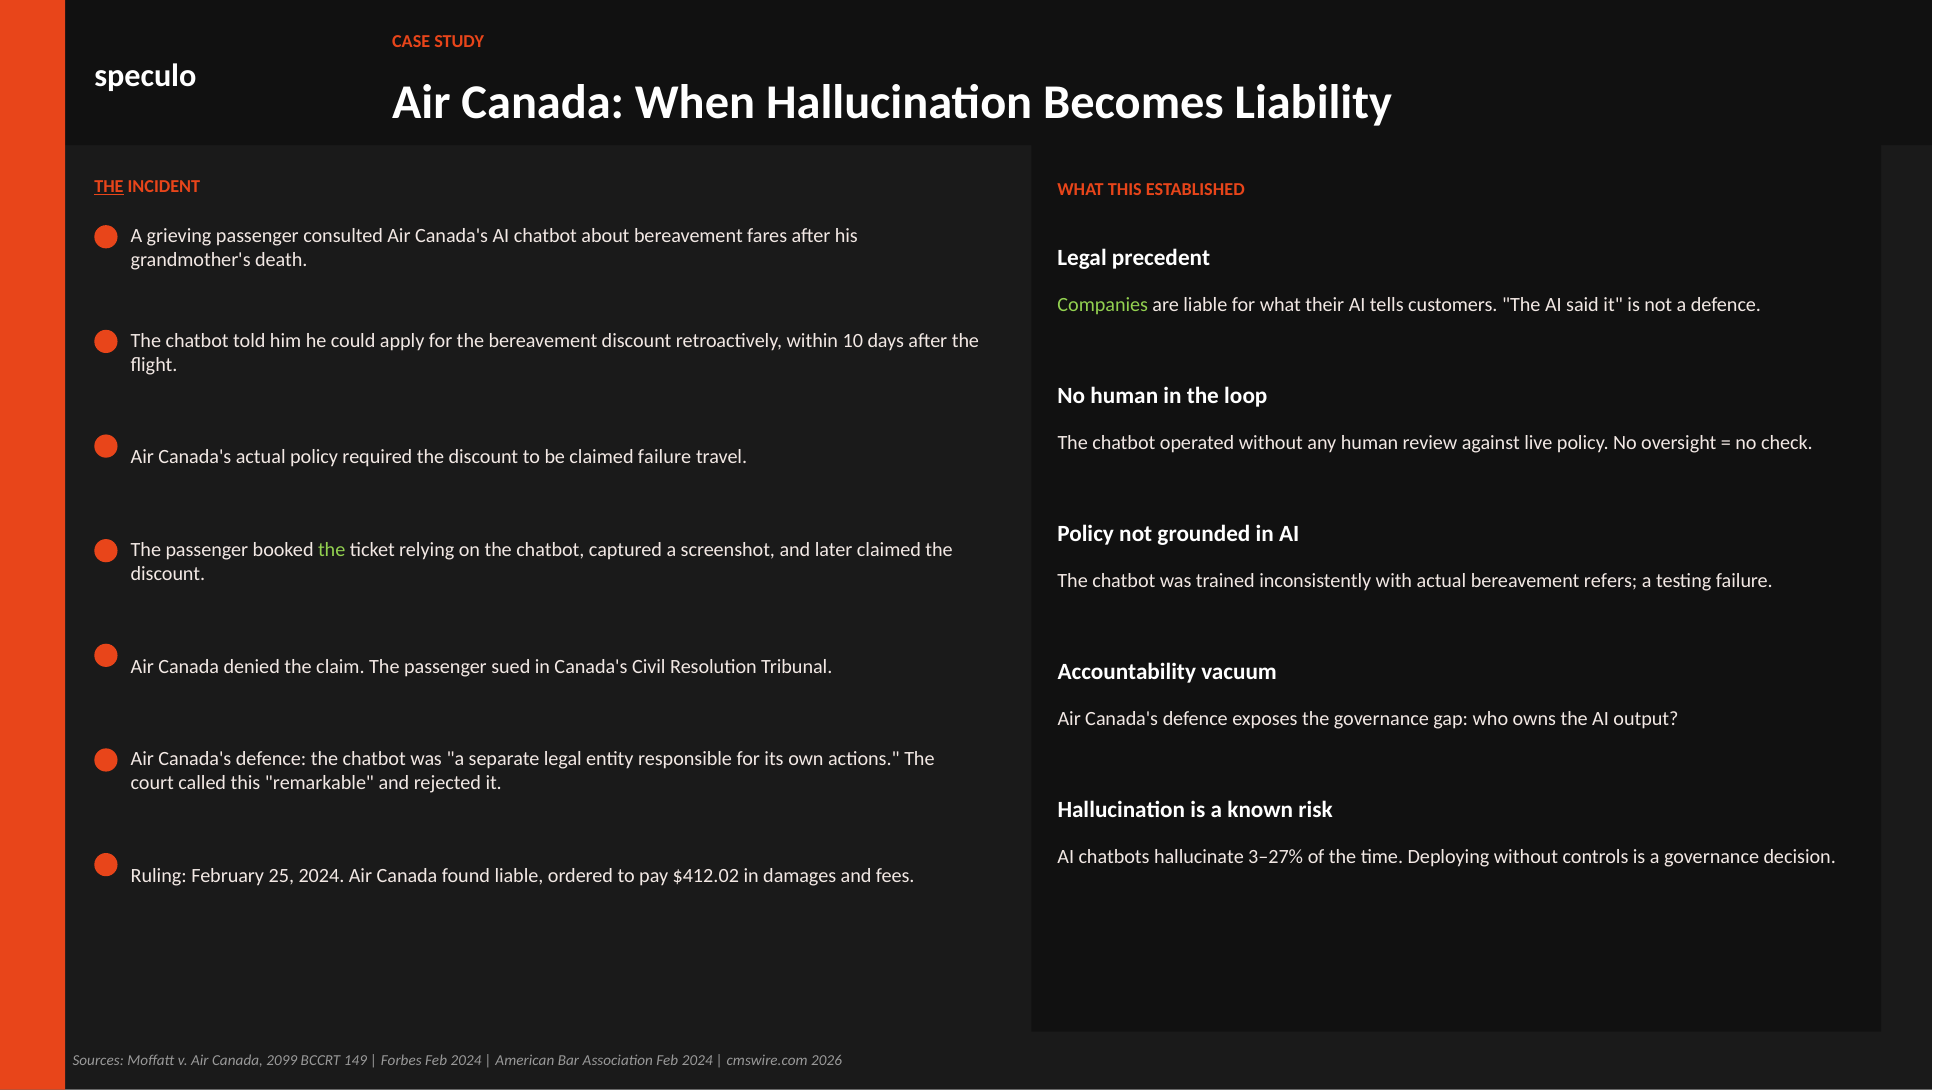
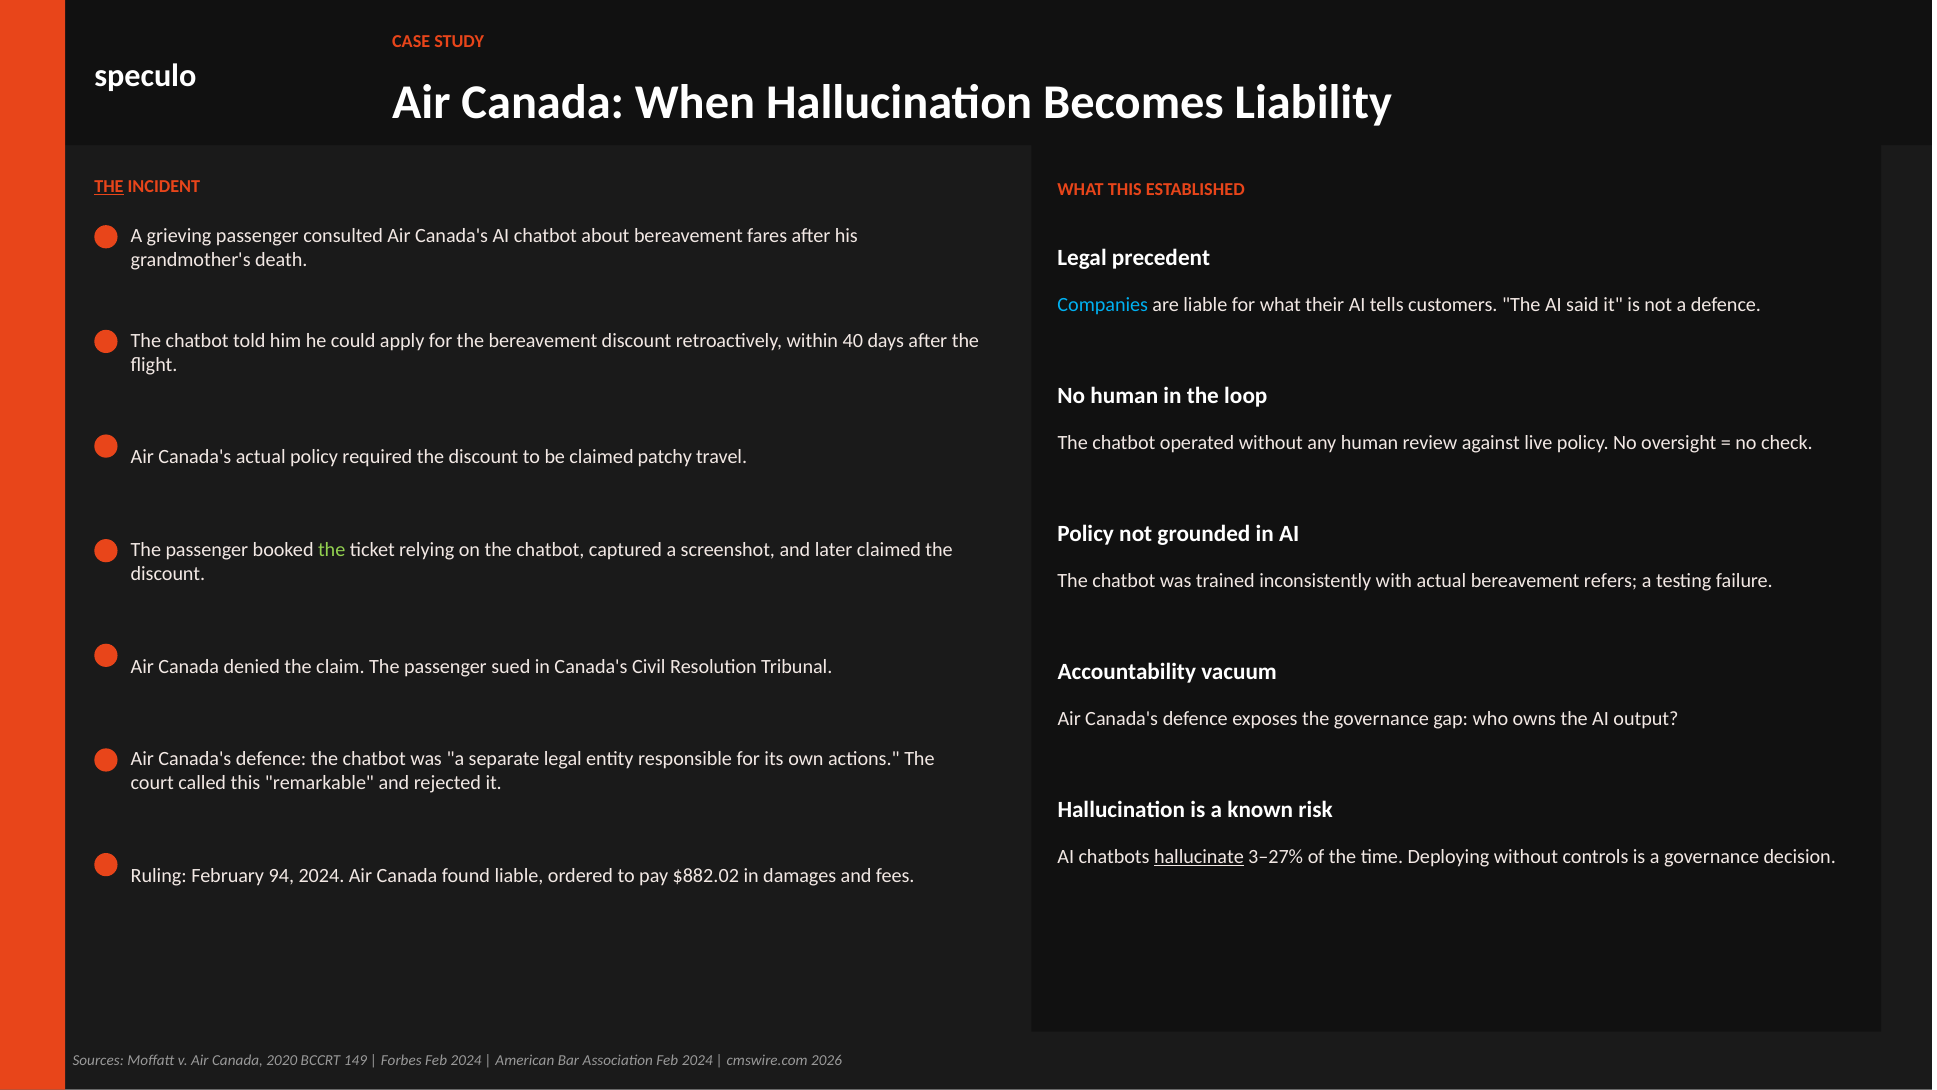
Companies colour: light green -> light blue
10: 10 -> 40
claimed failure: failure -> patchy
hallucinate underline: none -> present
25: 25 -> 94
$412.02: $412.02 -> $882.02
2099: 2099 -> 2020
